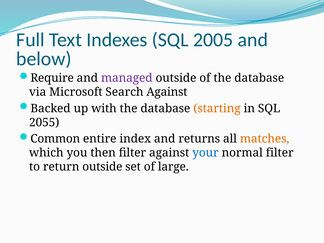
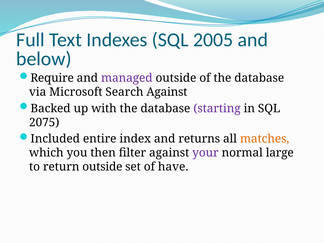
starting colour: orange -> purple
2055: 2055 -> 2075
Common: Common -> Included
your colour: blue -> purple
normal filter: filter -> large
large: large -> have
